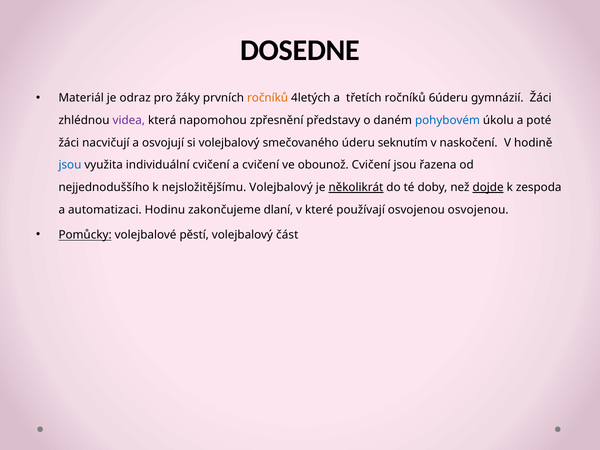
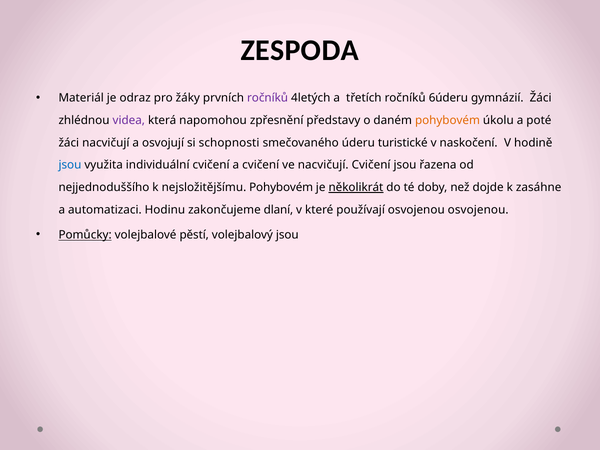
DOSEDNE: DOSEDNE -> ZESPODA
ročníků at (268, 98) colour: orange -> purple
pohybovém at (447, 120) colour: blue -> orange
si volejbalový: volejbalový -> schopnosti
seknutím: seknutím -> turistické
ve obounož: obounož -> nacvičují
nejsložitějšímu Volejbalový: Volejbalový -> Pohybovém
dojde underline: present -> none
zespoda: zespoda -> zasáhne
volejbalový část: část -> jsou
